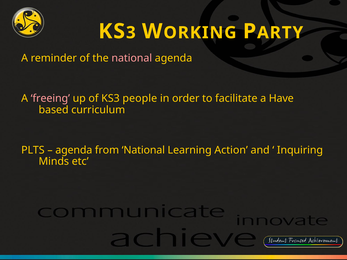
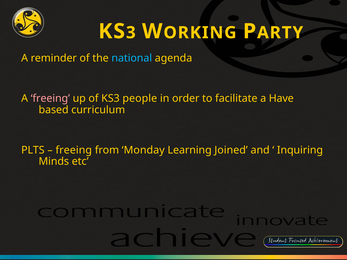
national at (132, 58) colour: pink -> light blue
agenda at (74, 150): agenda -> freeing
from National: National -> Monday
Action: Action -> Joined
